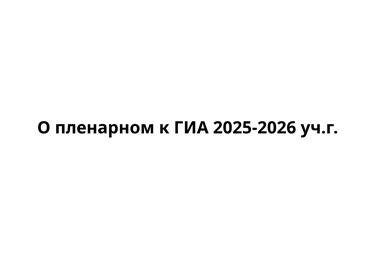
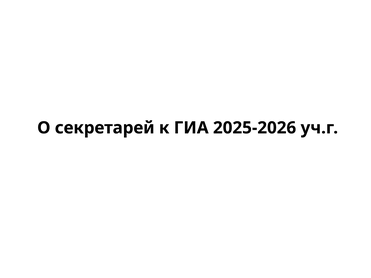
пленарном: пленарном -> секретарей
